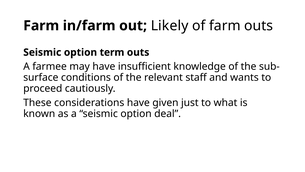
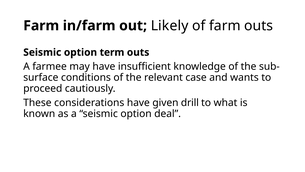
staff: staff -> case
just: just -> drill
